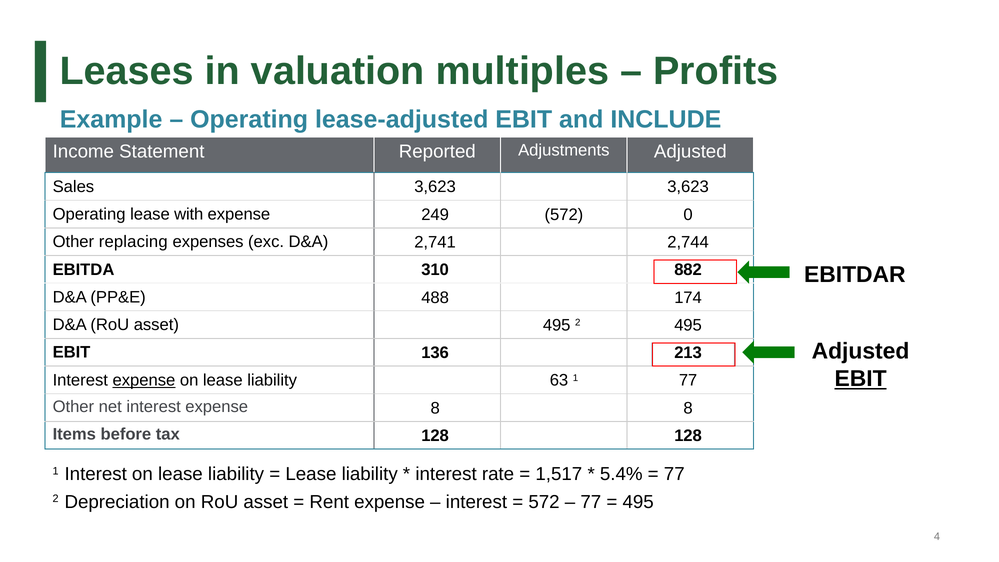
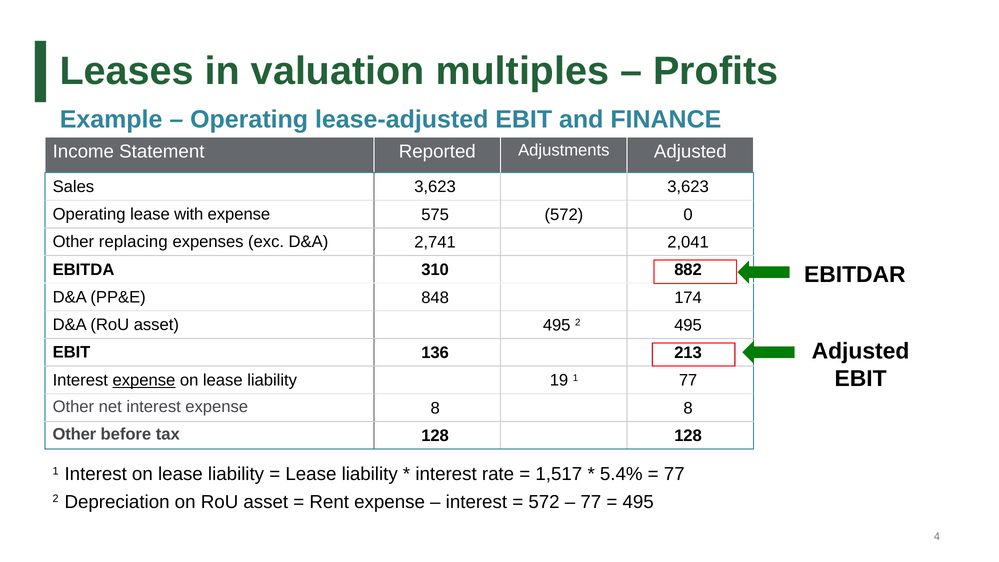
INCLUDE: INCLUDE -> FINANCE
249: 249 -> 575
2,744: 2,744 -> 2,041
488: 488 -> 848
EBIT at (861, 379) underline: present -> none
63: 63 -> 19
Items at (74, 434): Items -> Other
